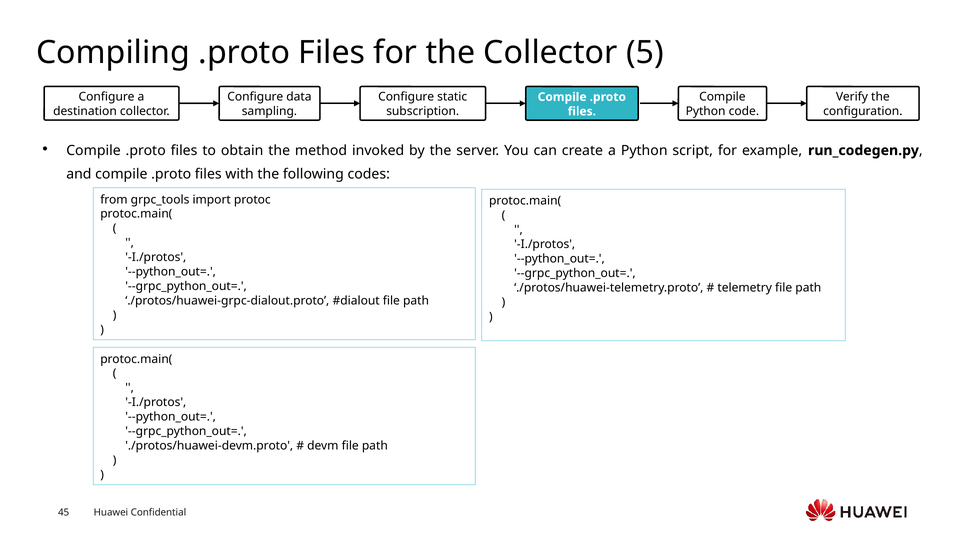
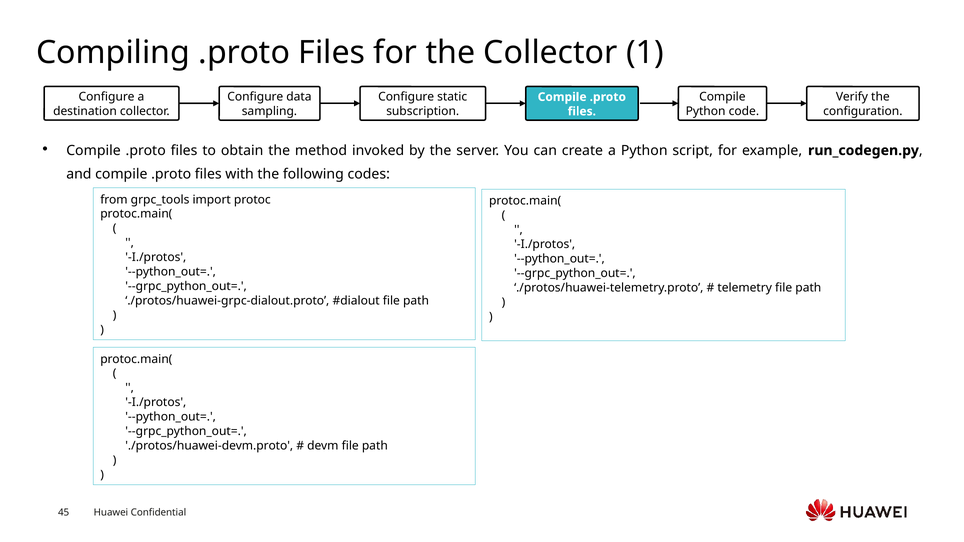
5: 5 -> 1
